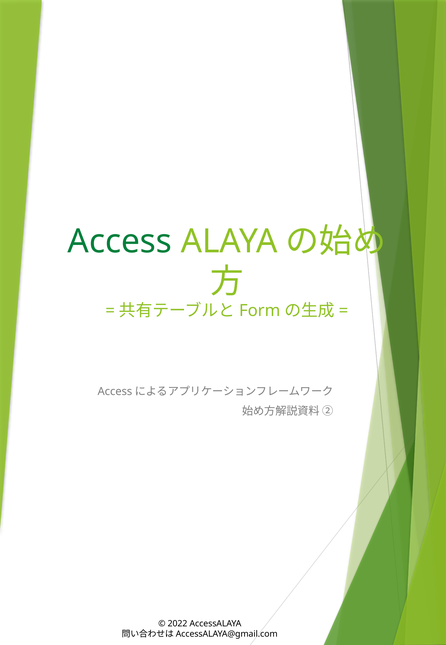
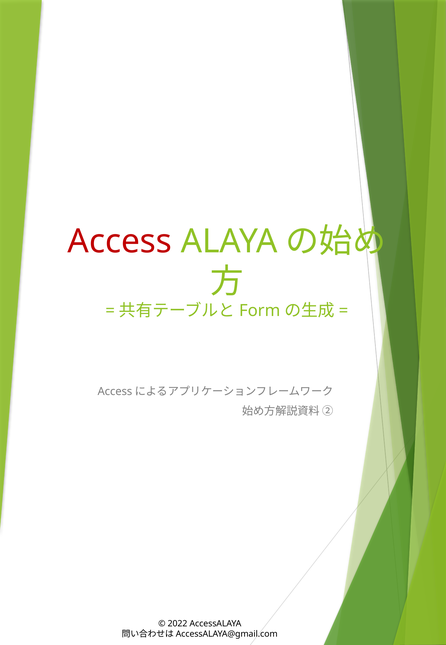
Access colour: green -> red
